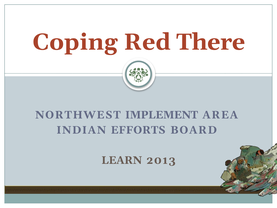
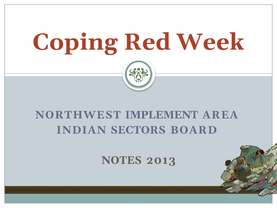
There: There -> Week
EFFORTS: EFFORTS -> SECTORS
LEARN: LEARN -> NOTES
